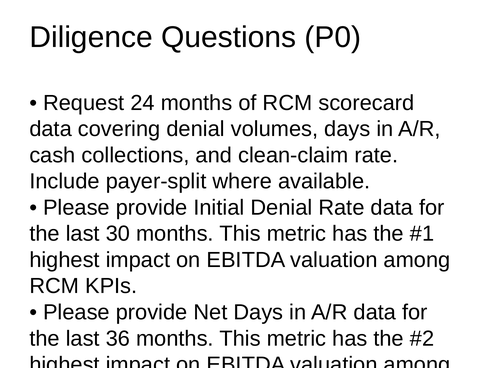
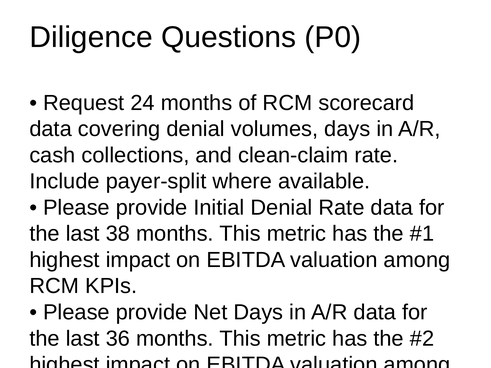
30: 30 -> 38
